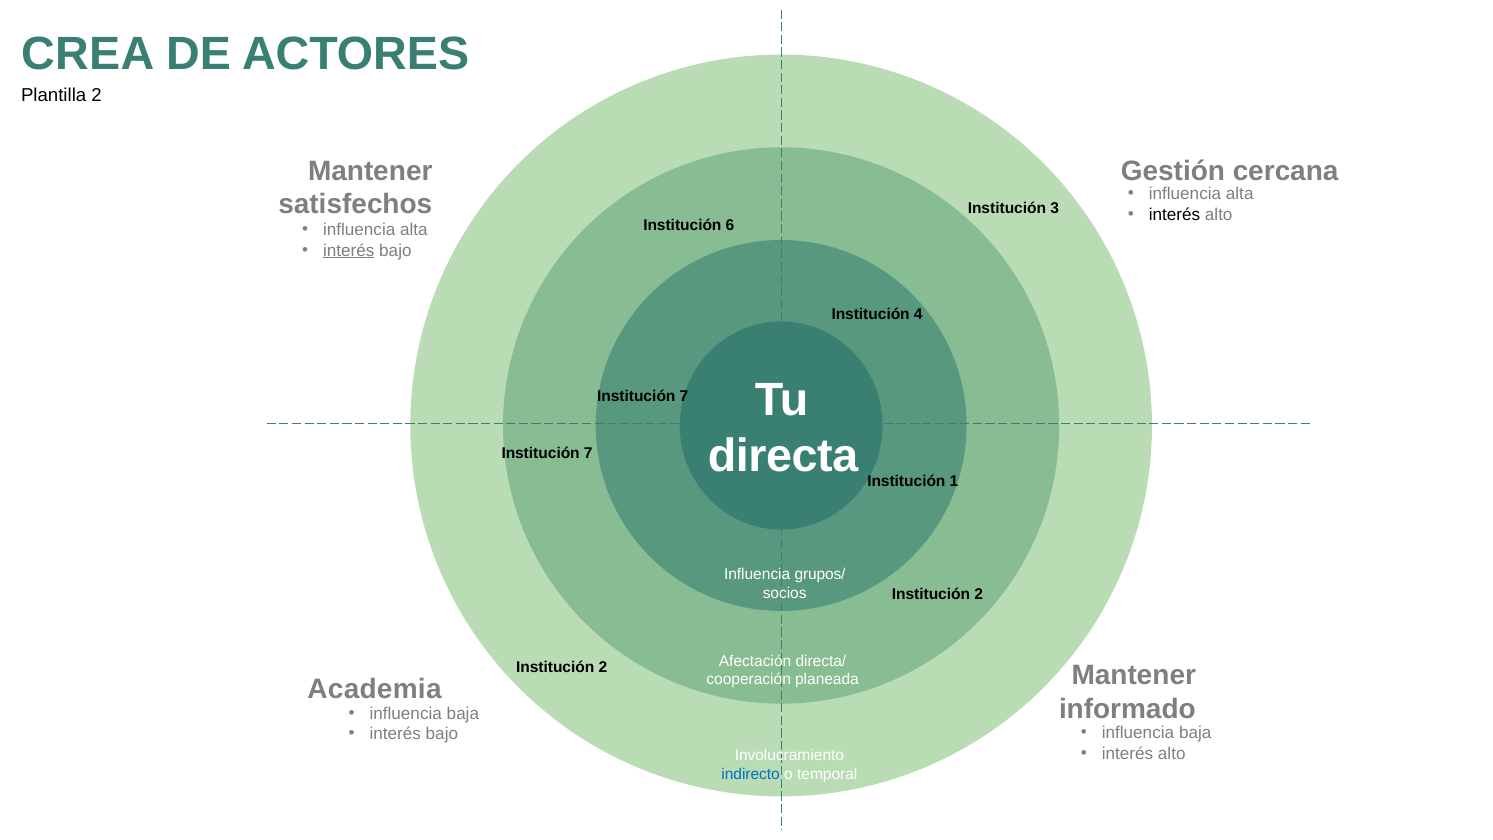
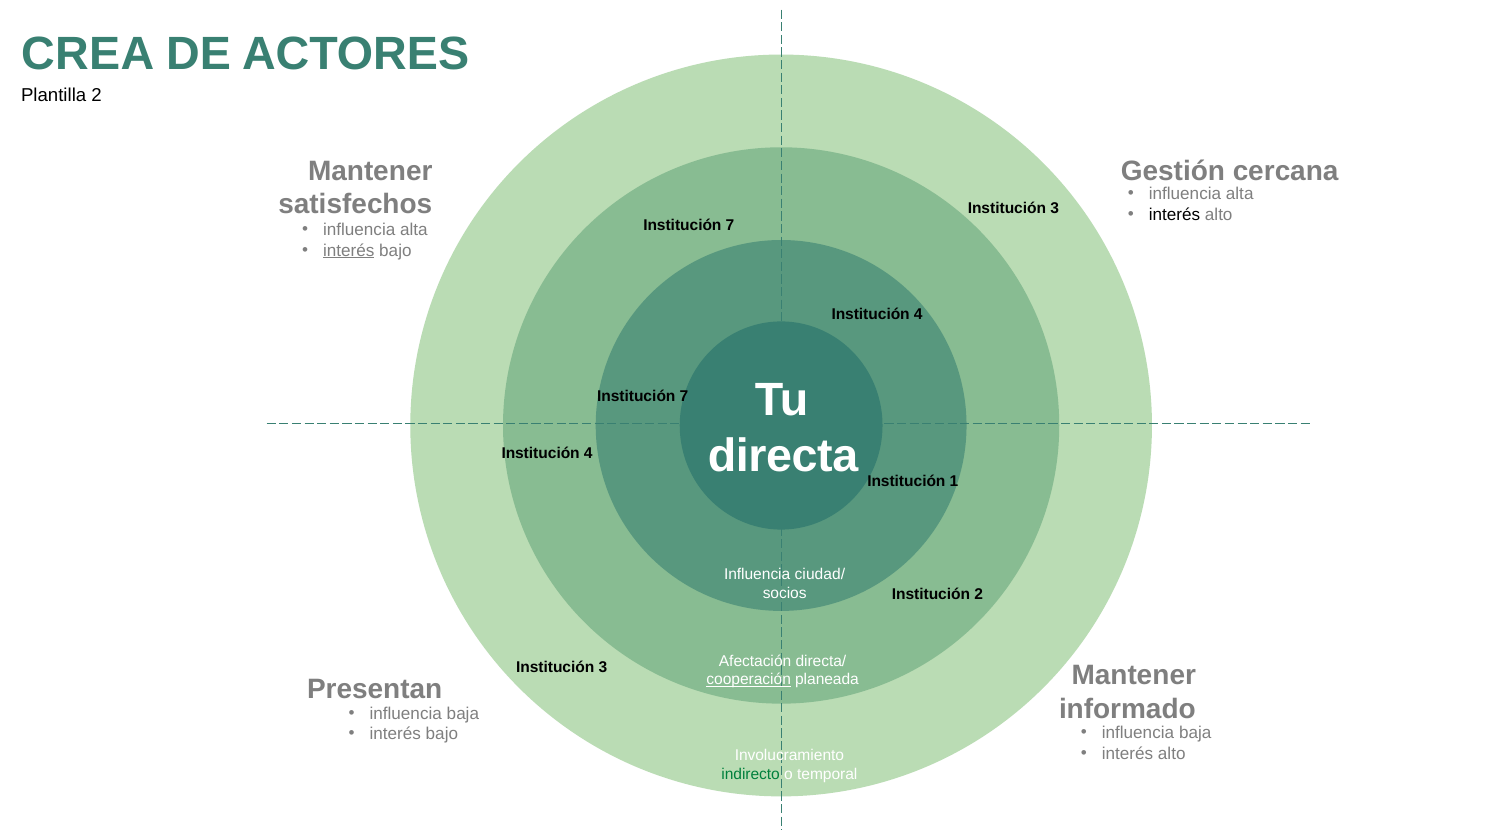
6 at (730, 226): 6 -> 7
7 at (588, 453): 7 -> 4
grupos/: grupos/ -> ciudad/
2 at (603, 667): 2 -> 3
cooperación underline: none -> present
Academia: Academia -> Presentan
indirecto colour: blue -> green
